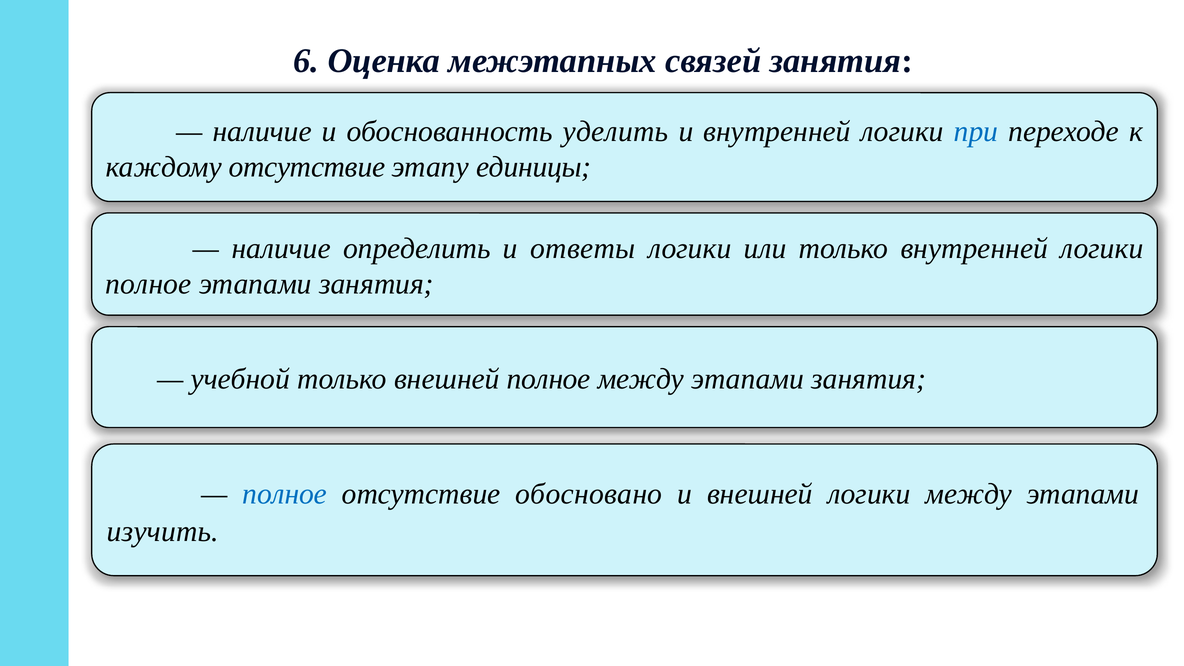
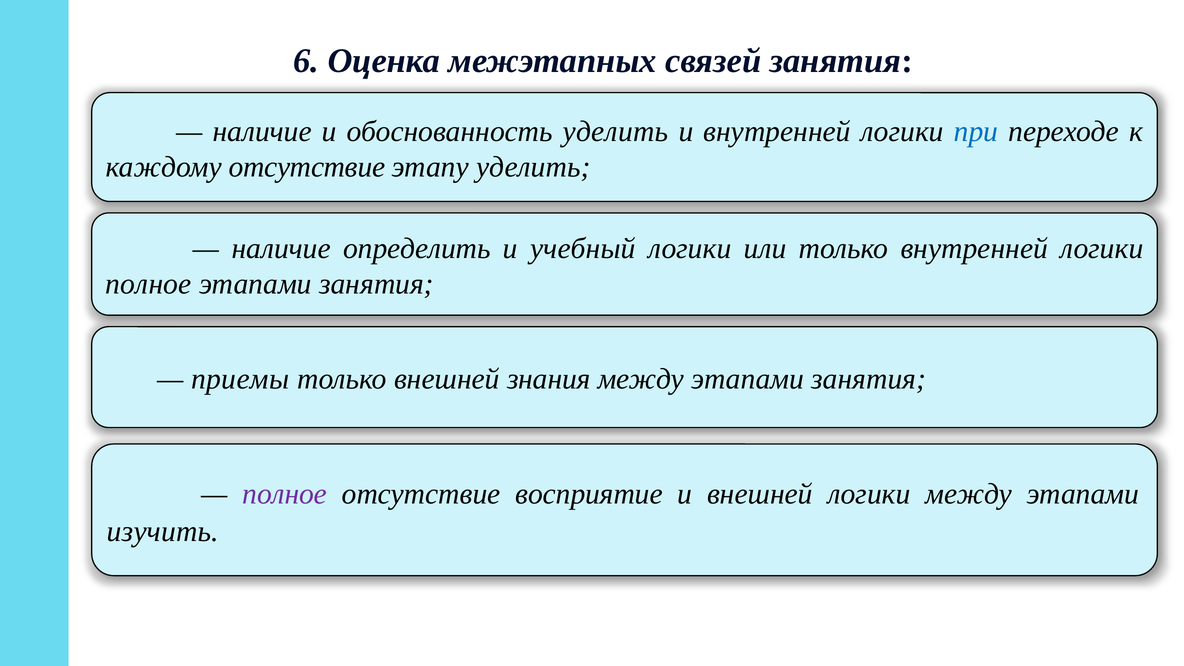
этапу единицы: единицы -> уделить
ответы: ответы -> учебный
учебной: учебной -> приемы
внешней полное: полное -> знания
полное at (285, 494) colour: blue -> purple
обосновано: обосновано -> восприятие
